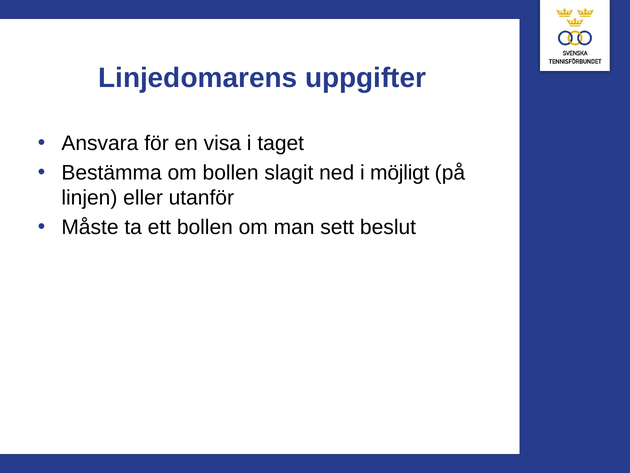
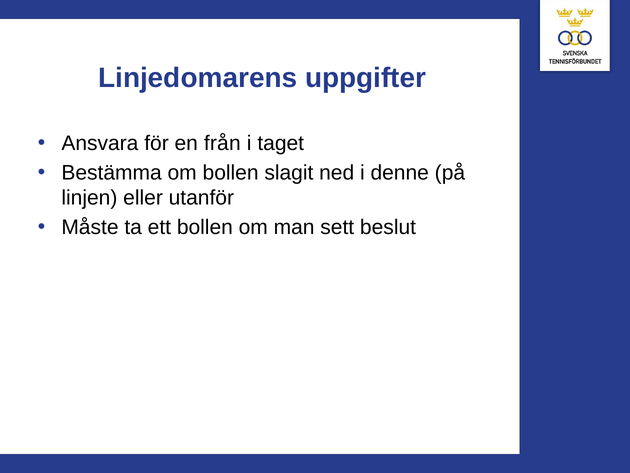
visa: visa -> från
möjligt: möjligt -> denne
